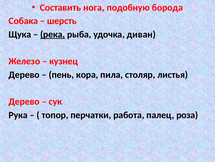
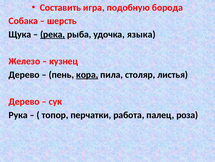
нога: нога -> игра
диван: диван -> языка
кора underline: none -> present
